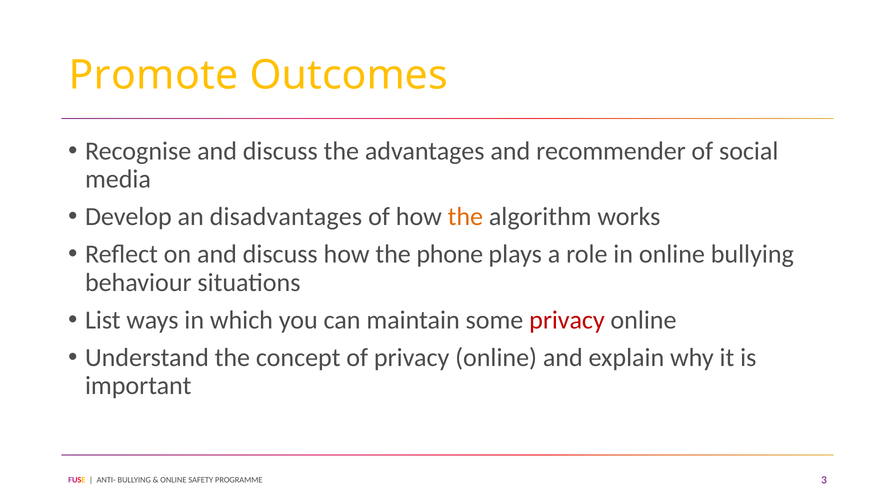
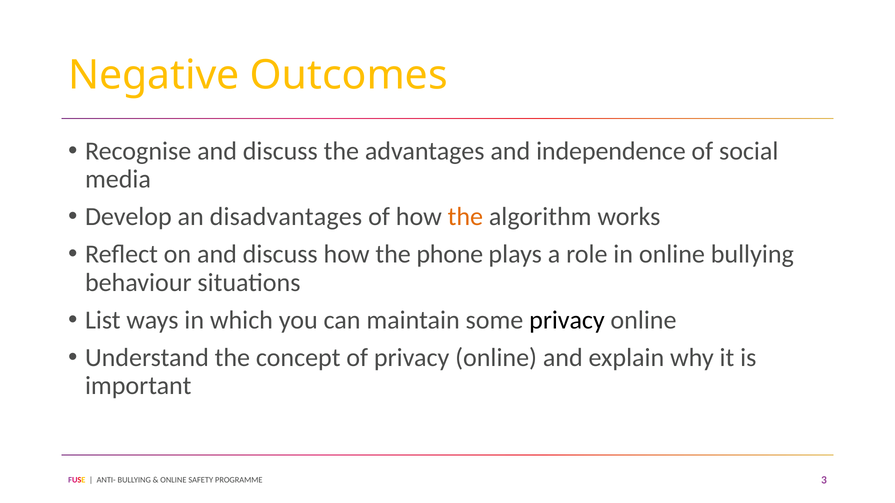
Promote: Promote -> Negative
recommender: recommender -> independence
privacy at (567, 320) colour: red -> black
